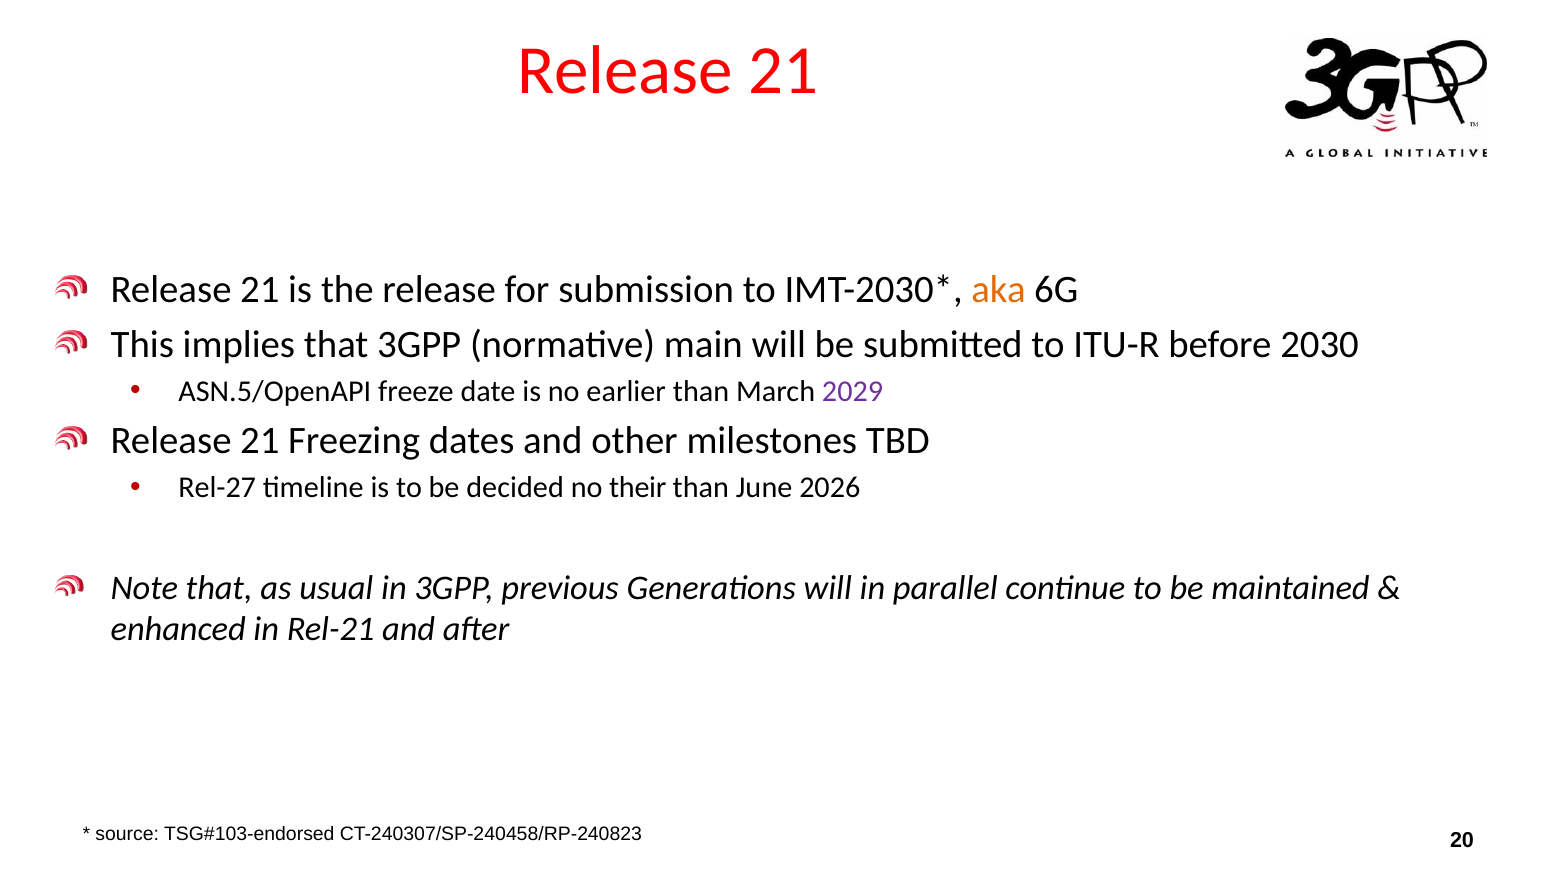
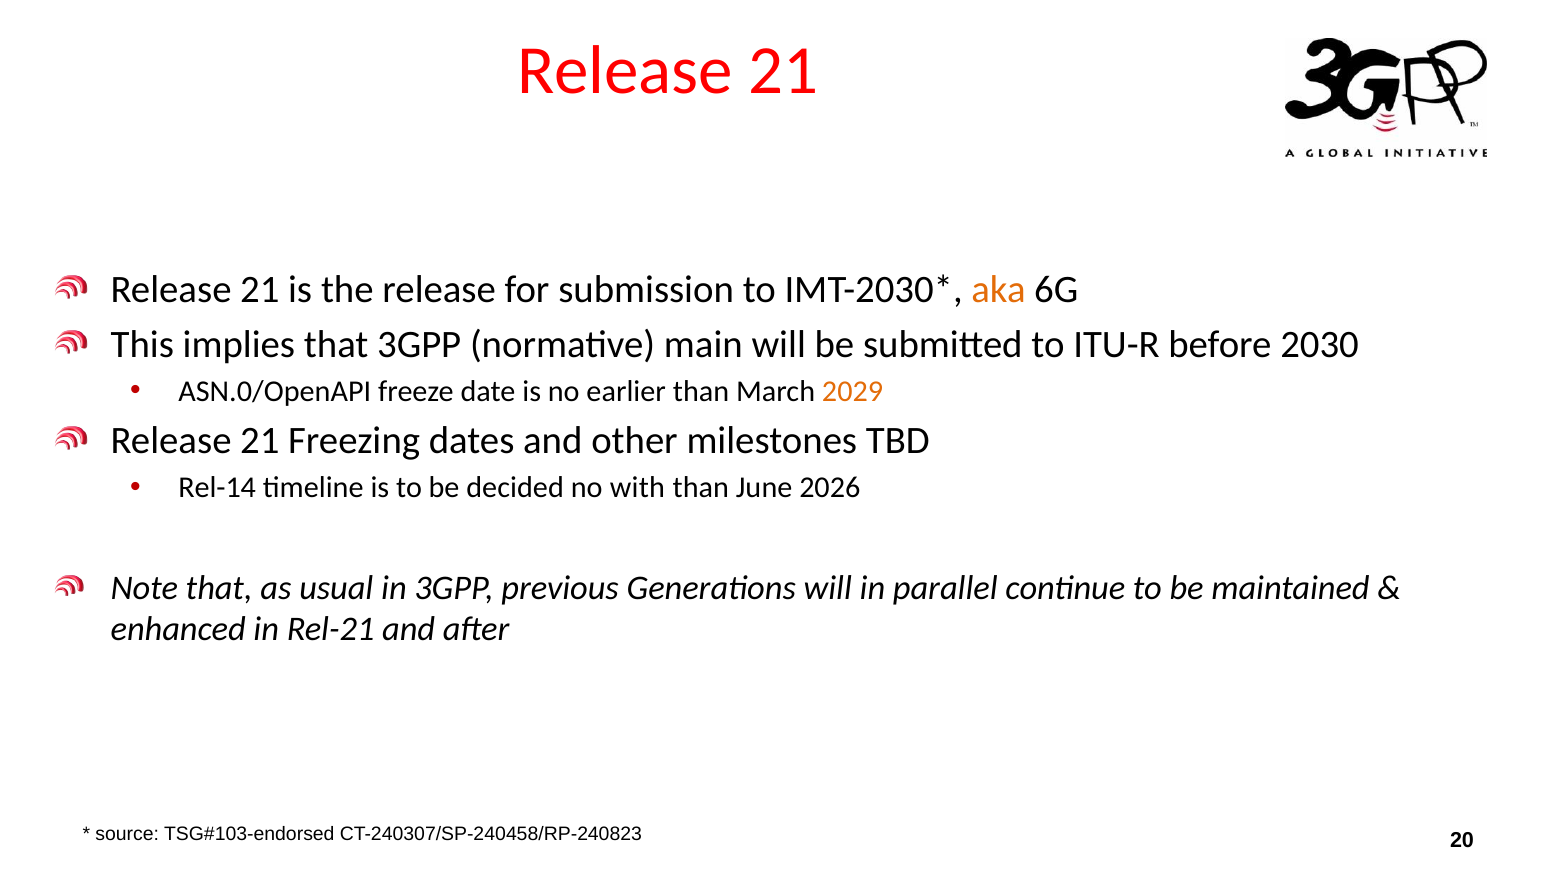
ASN.5/OpenAPI: ASN.5/OpenAPI -> ASN.0/OpenAPI
2029 colour: purple -> orange
Rel-27: Rel-27 -> Rel-14
their: their -> with
